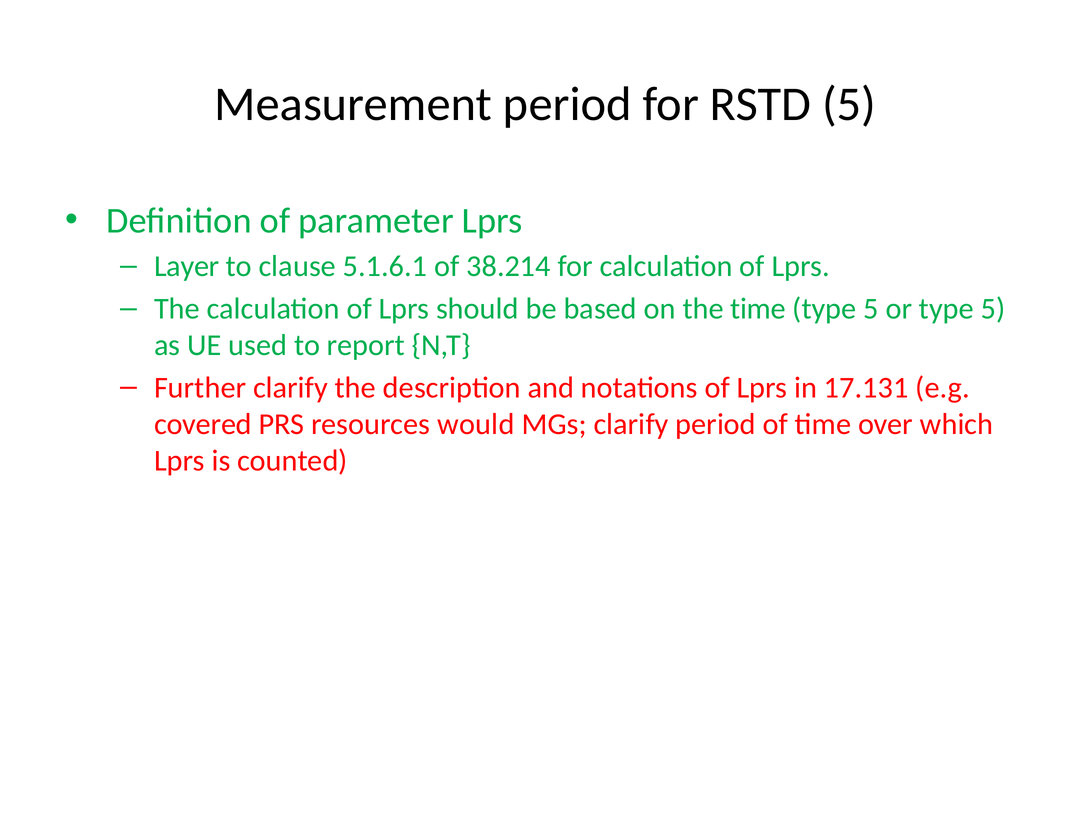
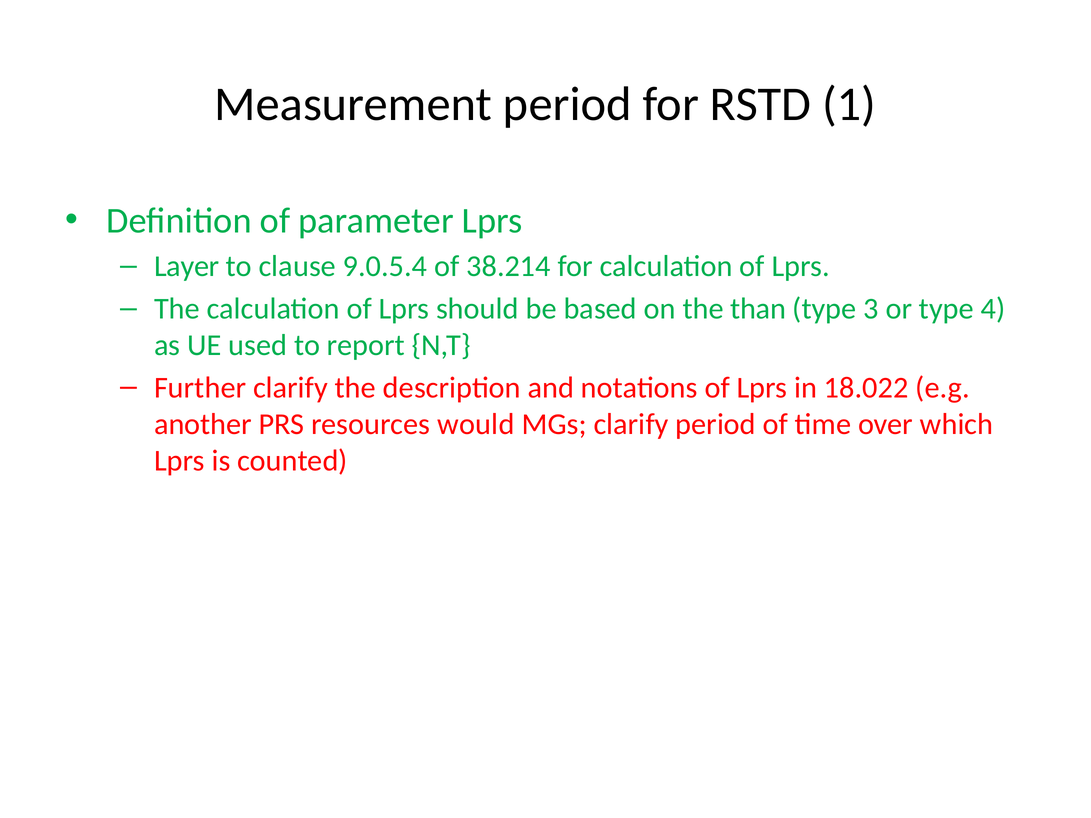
RSTD 5: 5 -> 1
5.1.6.1: 5.1.6.1 -> 9.0.5.4
the time: time -> than
5 at (871, 309): 5 -> 3
or type 5: 5 -> 4
17.131: 17.131 -> 18.022
covered: covered -> another
